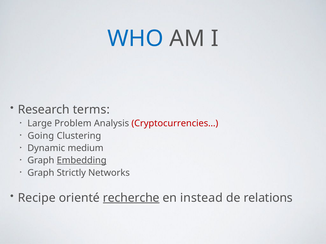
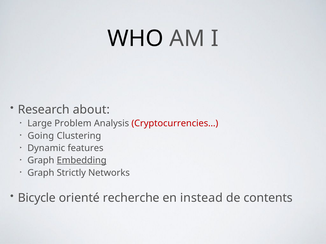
WHO colour: blue -> black
terms: terms -> about
medium: medium -> features
Recipe: Recipe -> Bicycle
recherche underline: present -> none
relations: relations -> contents
